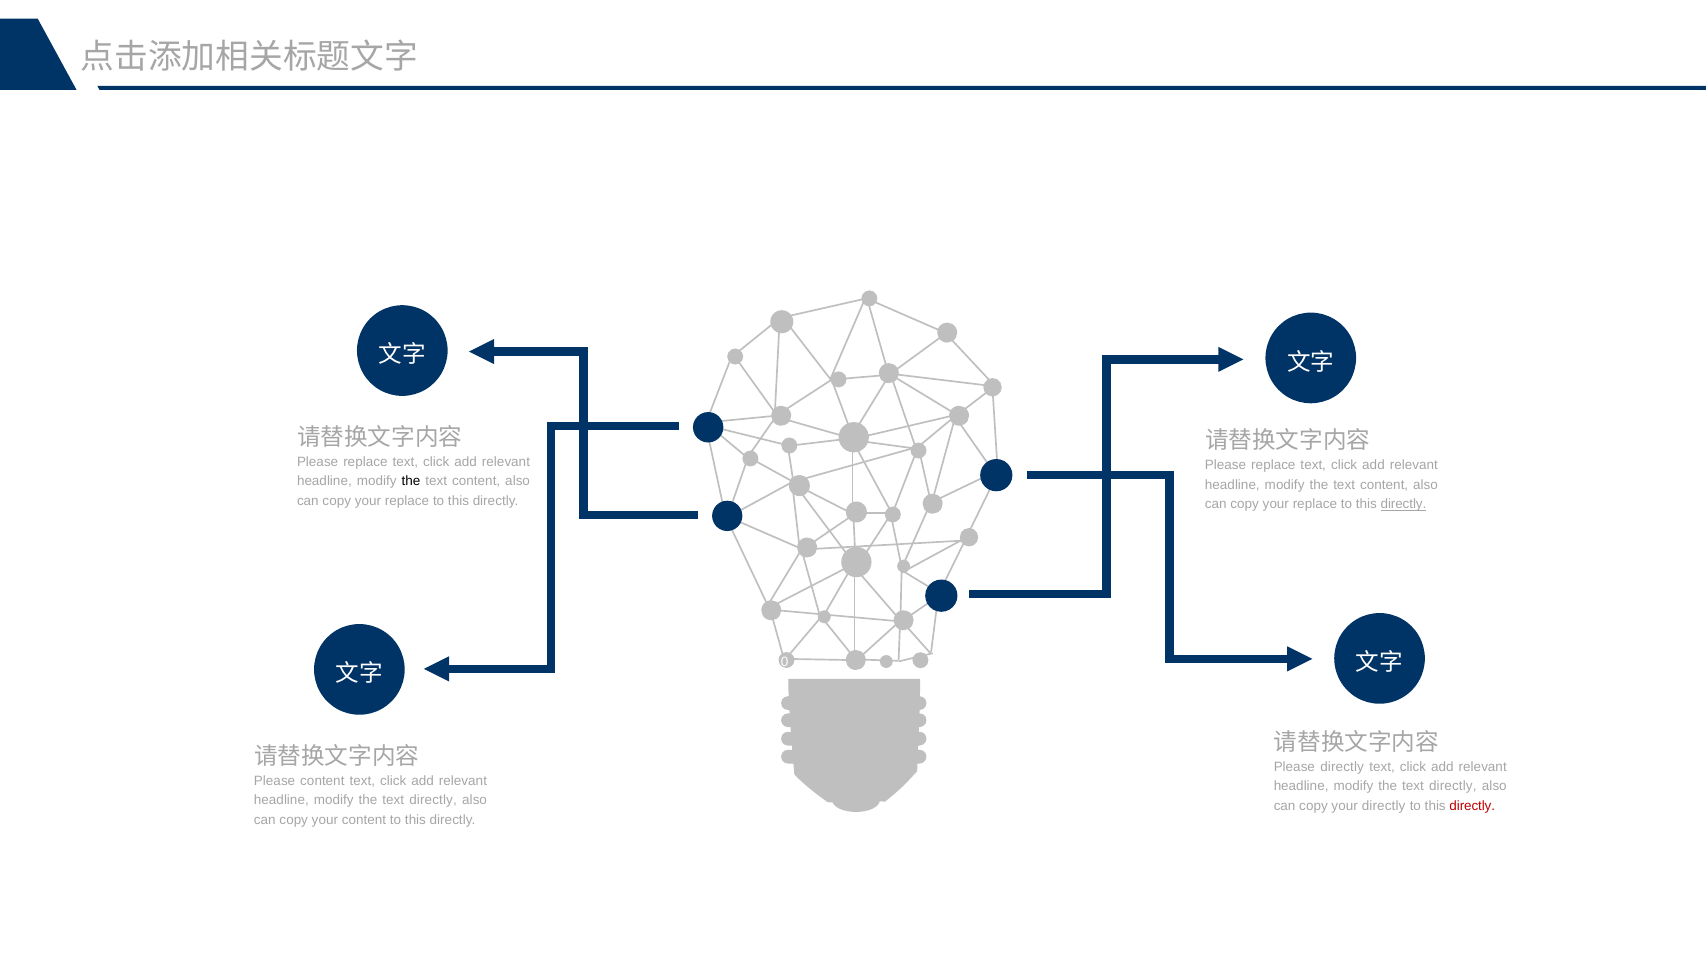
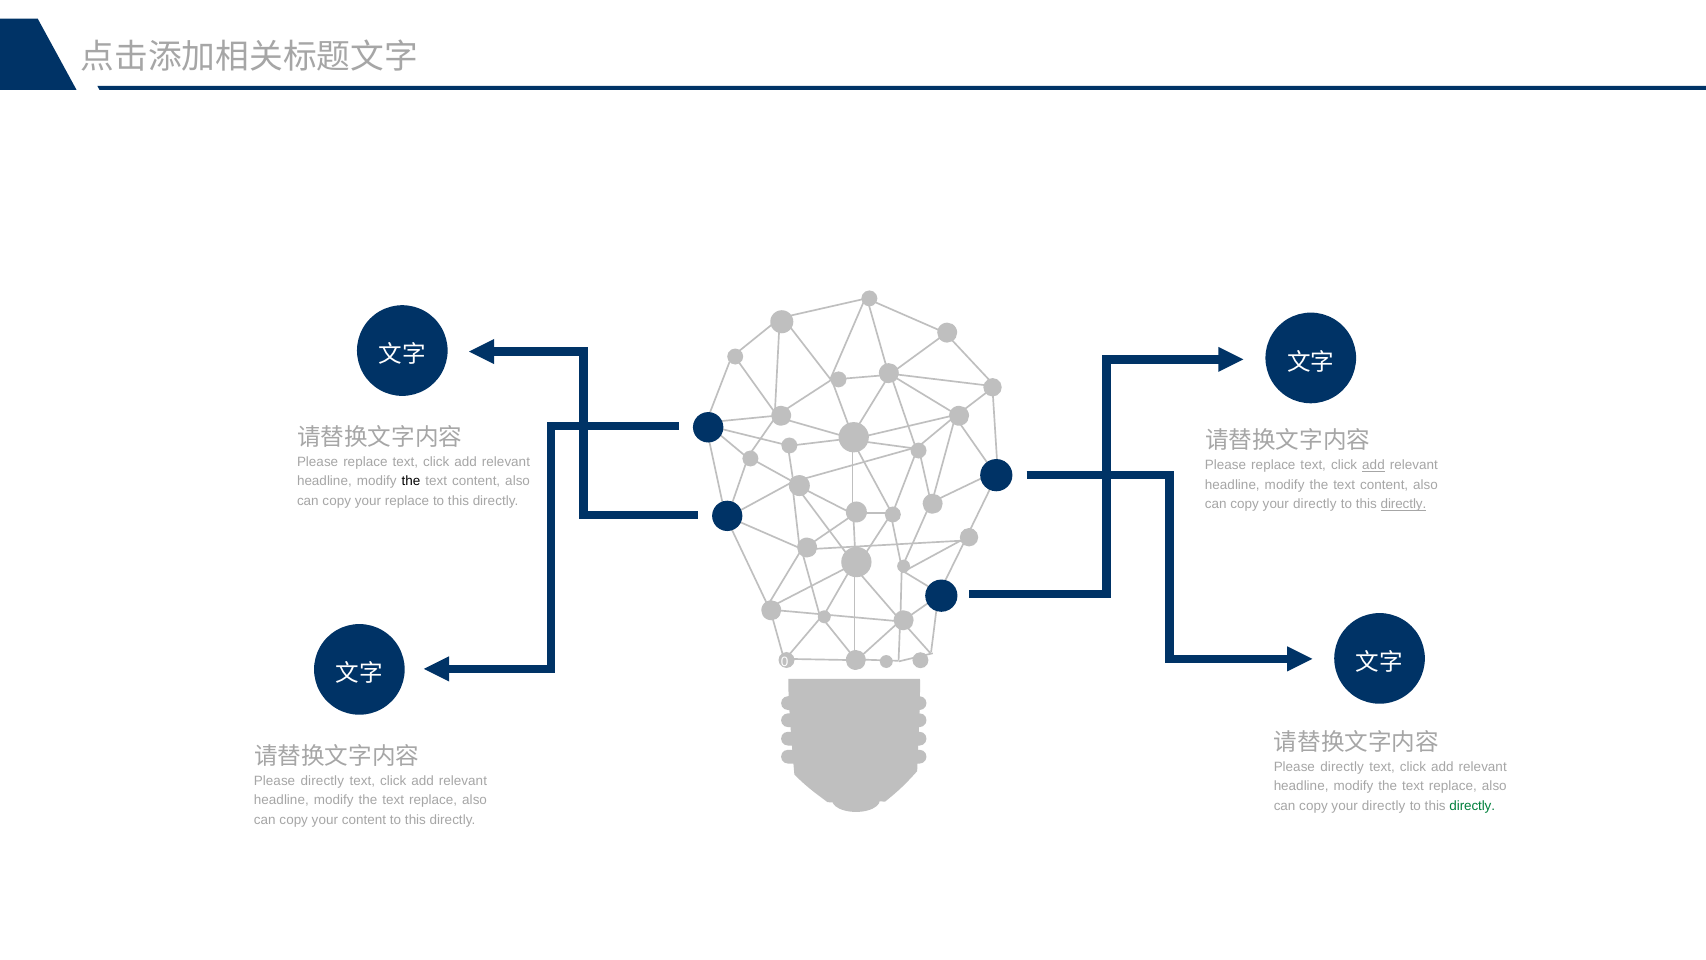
add at (1373, 465) underline: none -> present
replace at (1315, 504): replace -> directly
content at (322, 781): content -> directly
directly at (1453, 786): directly -> replace
directly at (433, 800): directly -> replace
directly at (1472, 805) colour: red -> green
